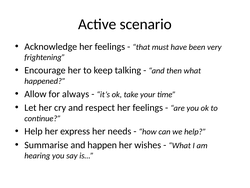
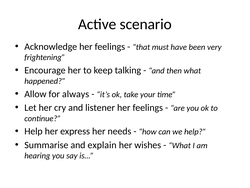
respect: respect -> listener
happen: happen -> explain
